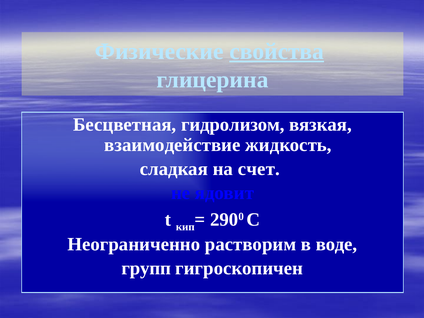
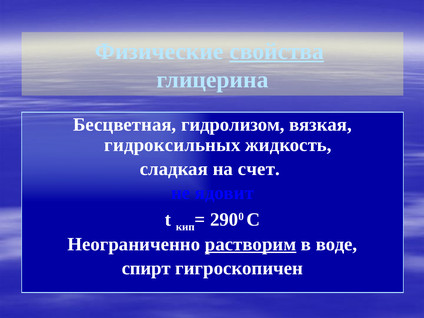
взаимодействие: взаимодействие -> гидроксильных
растворим underline: none -> present
групп: групп -> спирт
